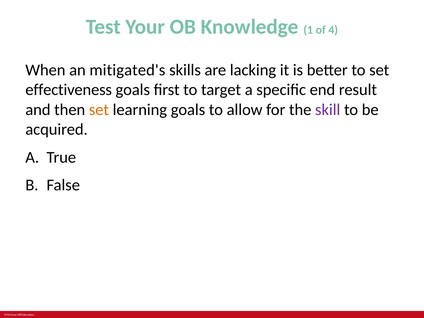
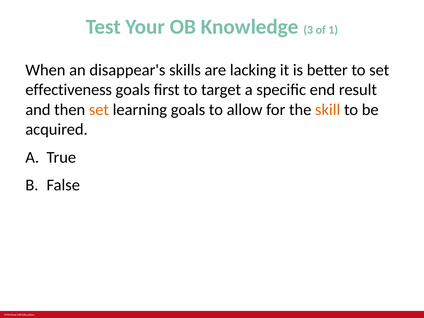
1: 1 -> 3
4: 4 -> 1
mitigated's: mitigated's -> disappear's
skill colour: purple -> orange
